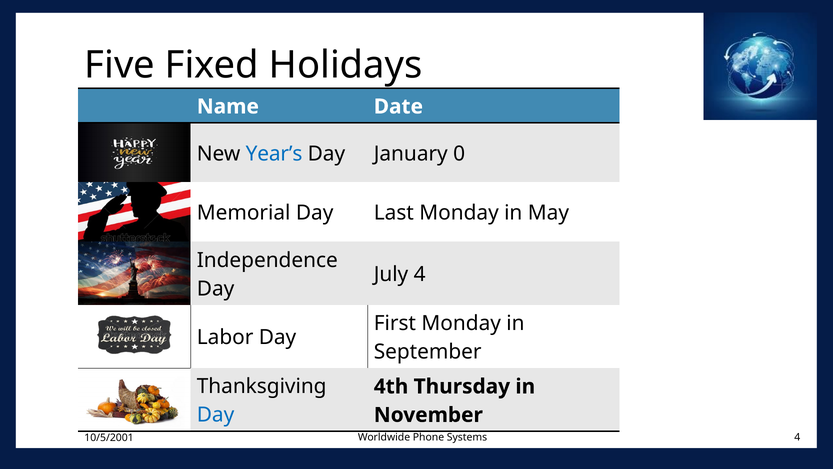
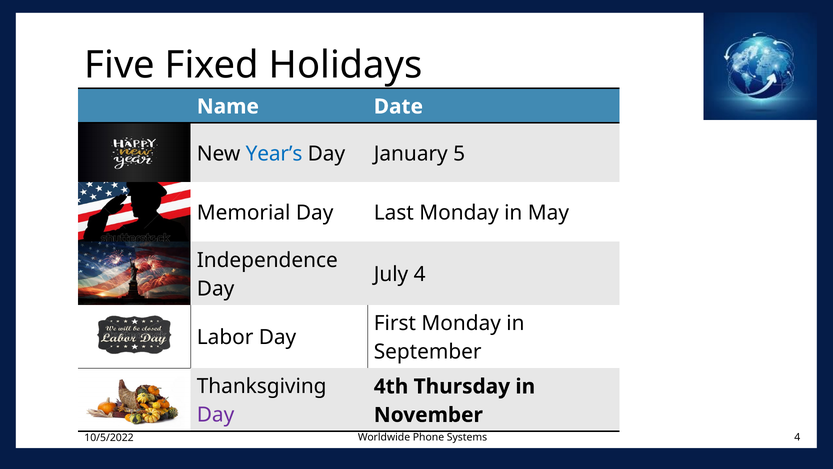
0: 0 -> 5
Day at (216, 415) colour: blue -> purple
10/5/2001: 10/5/2001 -> 10/5/2022
